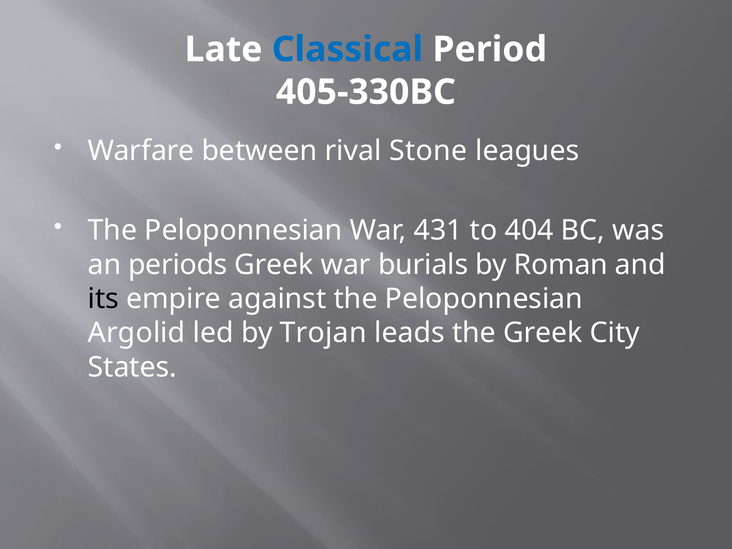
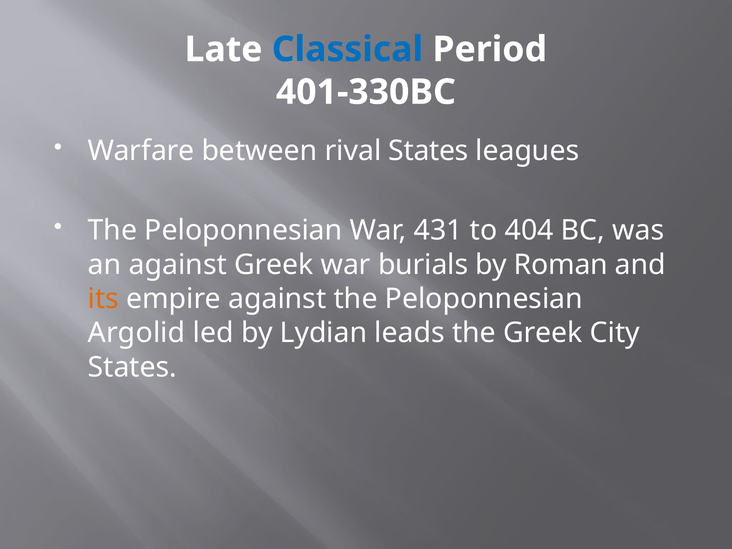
405-330BC: 405-330BC -> 401-330BC
rival Stone: Stone -> States
an periods: periods -> against
its colour: black -> orange
Trojan: Trojan -> Lydian
